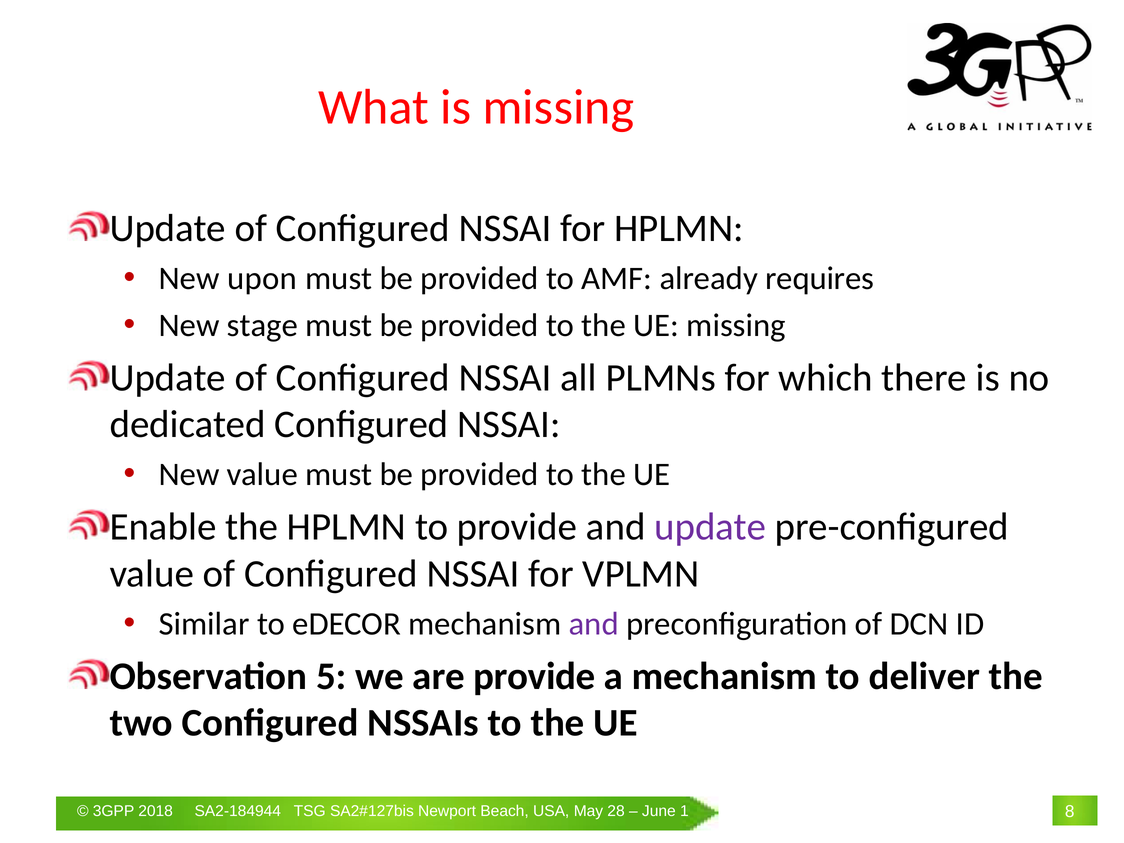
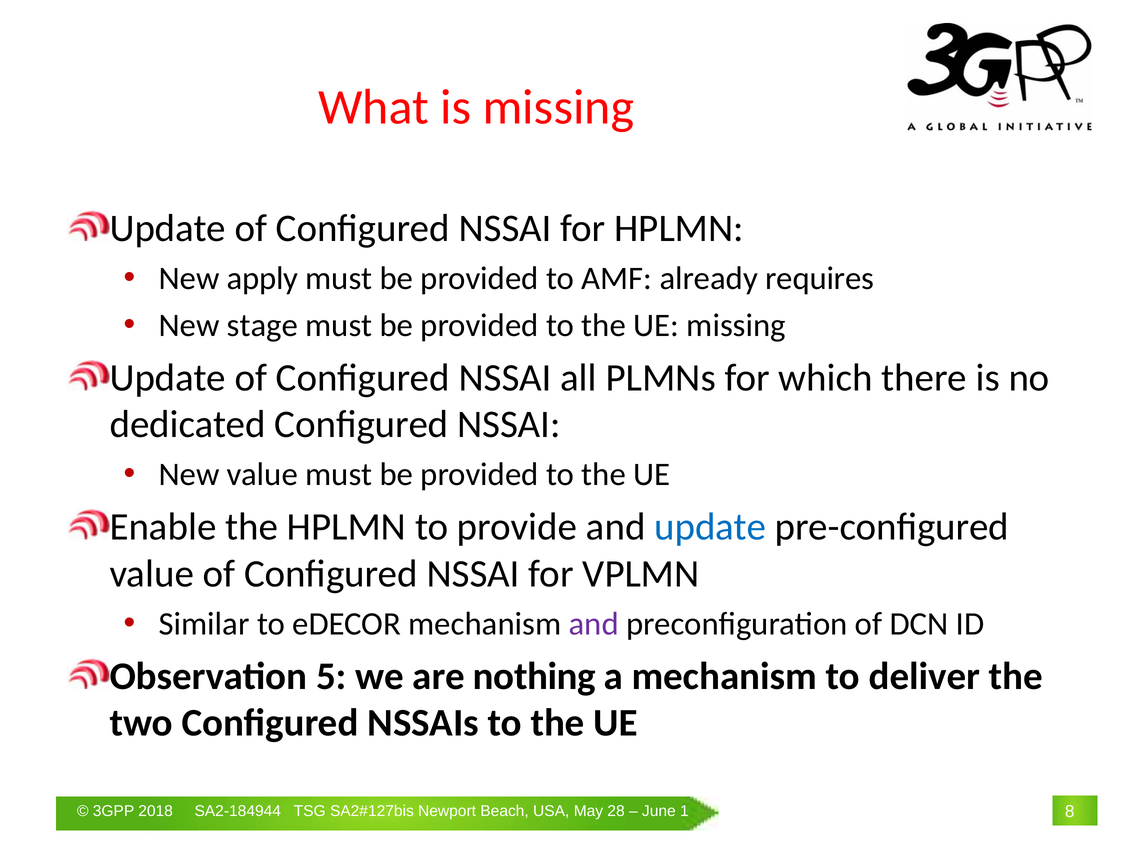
upon: upon -> apply
update at (710, 527) colour: purple -> blue
are provide: provide -> nothing
